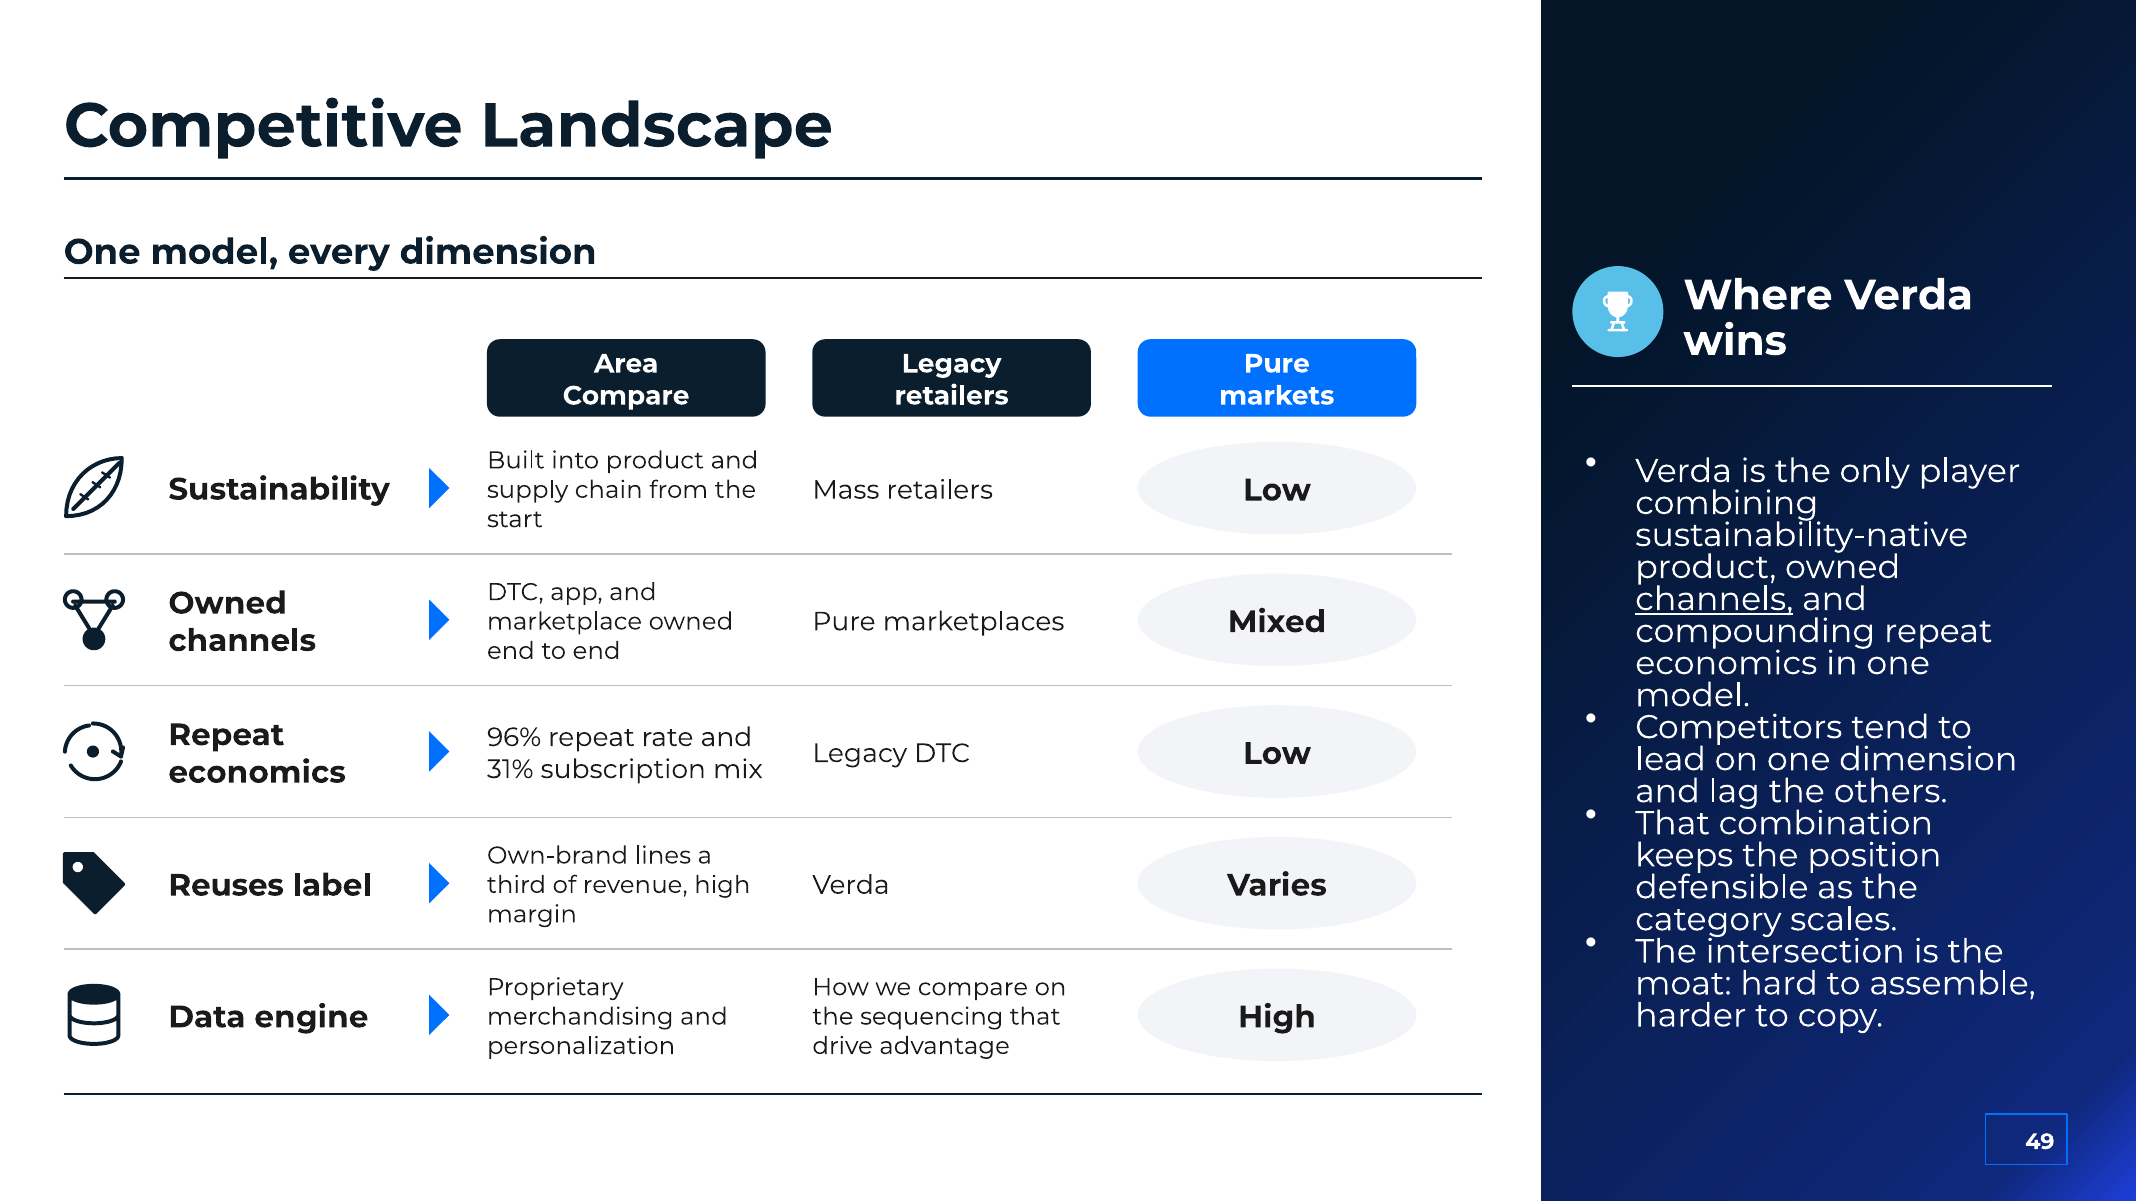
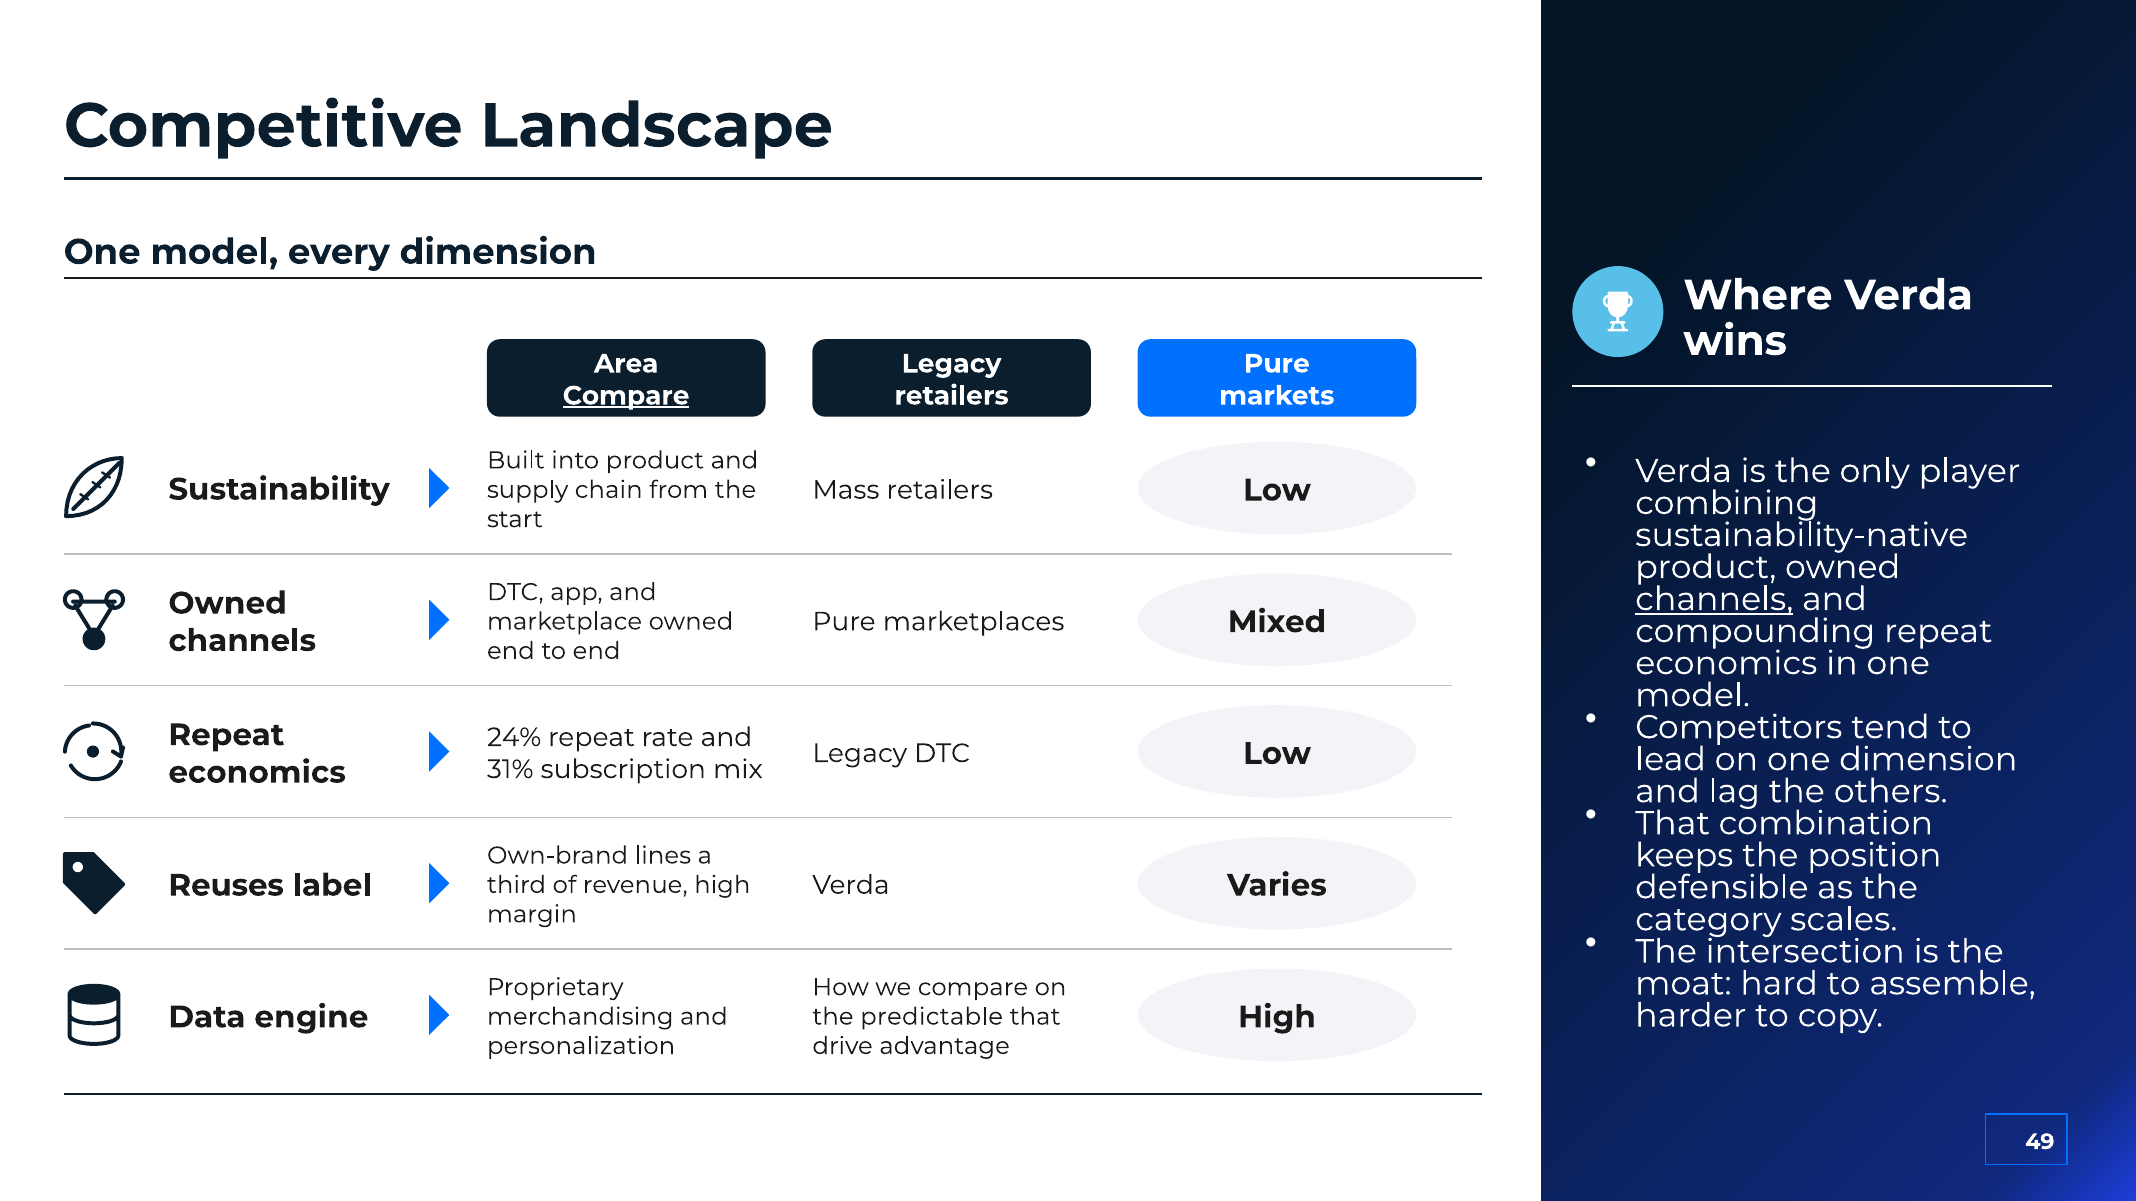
Compare at (626, 396) underline: none -> present
96%: 96% -> 24%
sequencing: sequencing -> predictable
